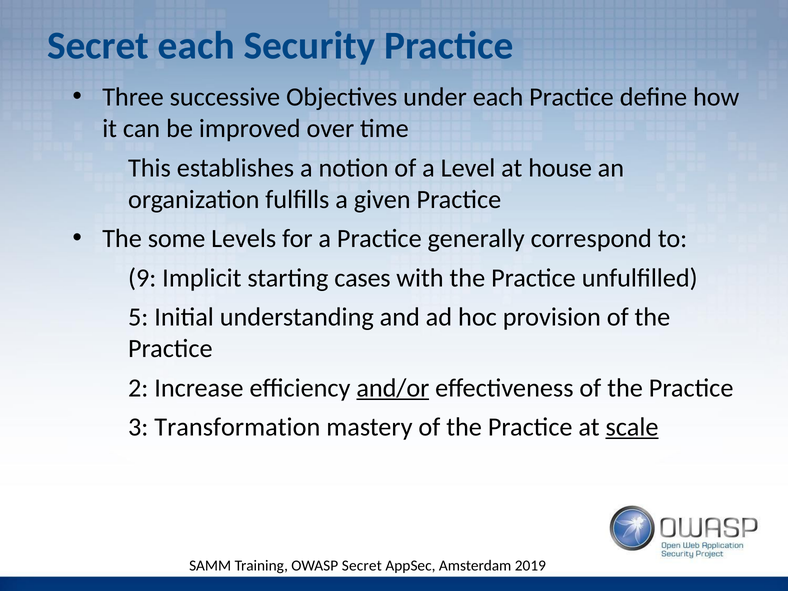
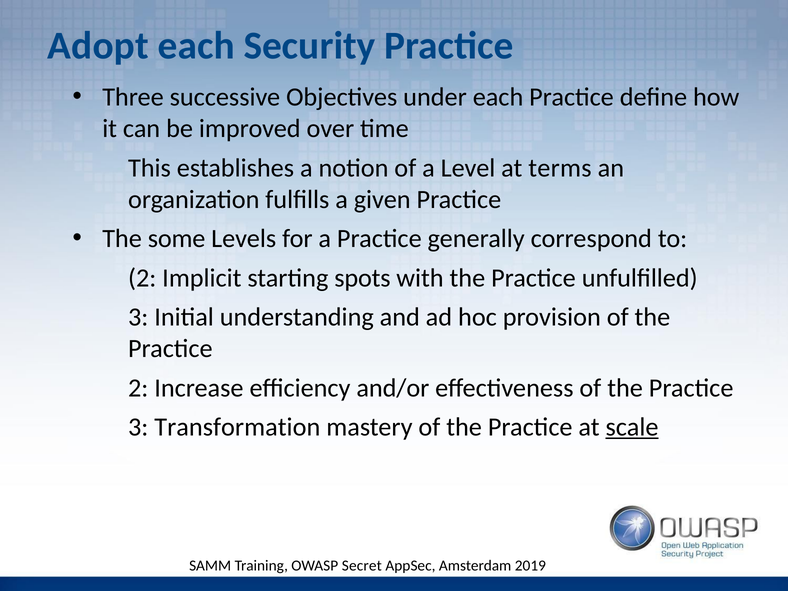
Secret at (98, 46): Secret -> Adopt
house: house -> terms
9 at (142, 278): 9 -> 2
cases: cases -> spots
5 at (138, 317): 5 -> 3
and/or underline: present -> none
